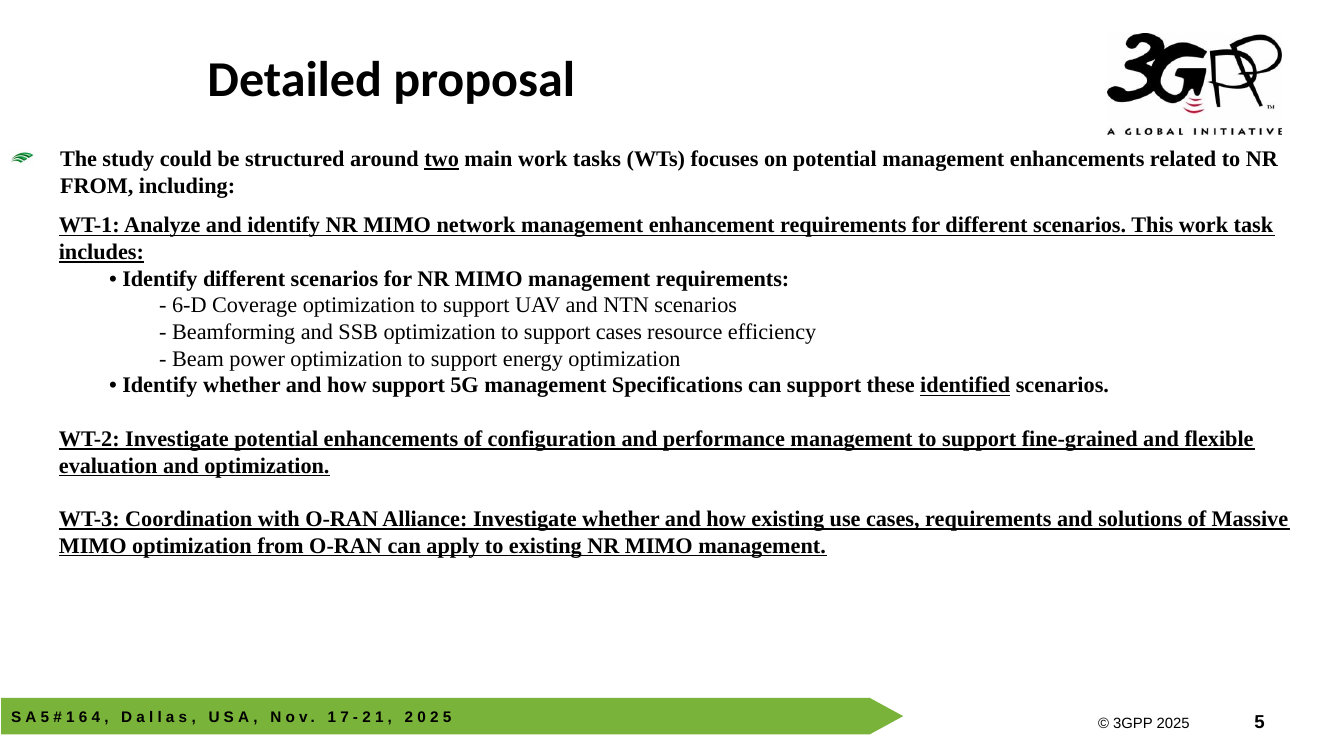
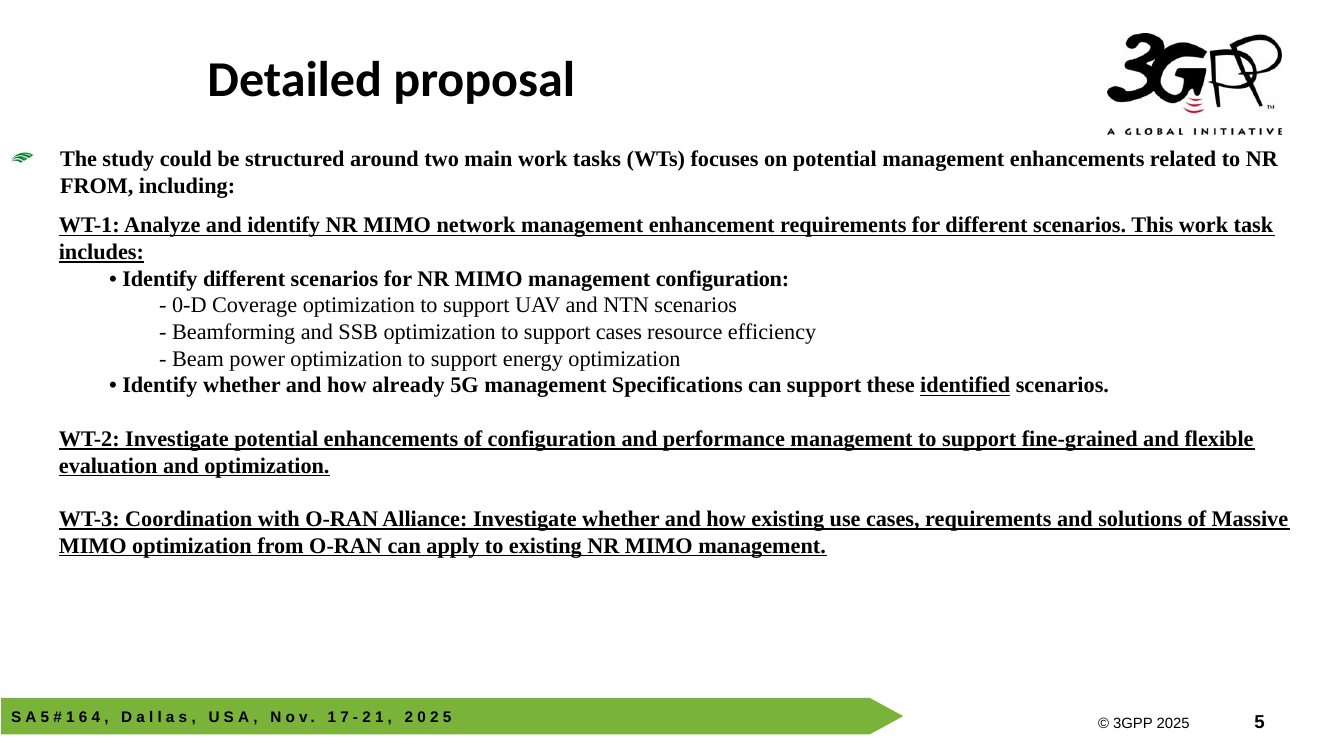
two underline: present -> none
management requirements: requirements -> configuration
6-D: 6-D -> 0-D
how support: support -> already
